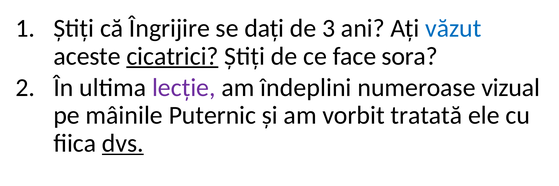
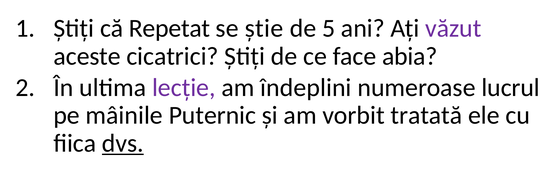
Îngrijire: Îngrijire -> Repetat
dați: dați -> știe
3: 3 -> 5
văzut colour: blue -> purple
cicatrici underline: present -> none
sora: sora -> abia
vizual: vizual -> lucrul
